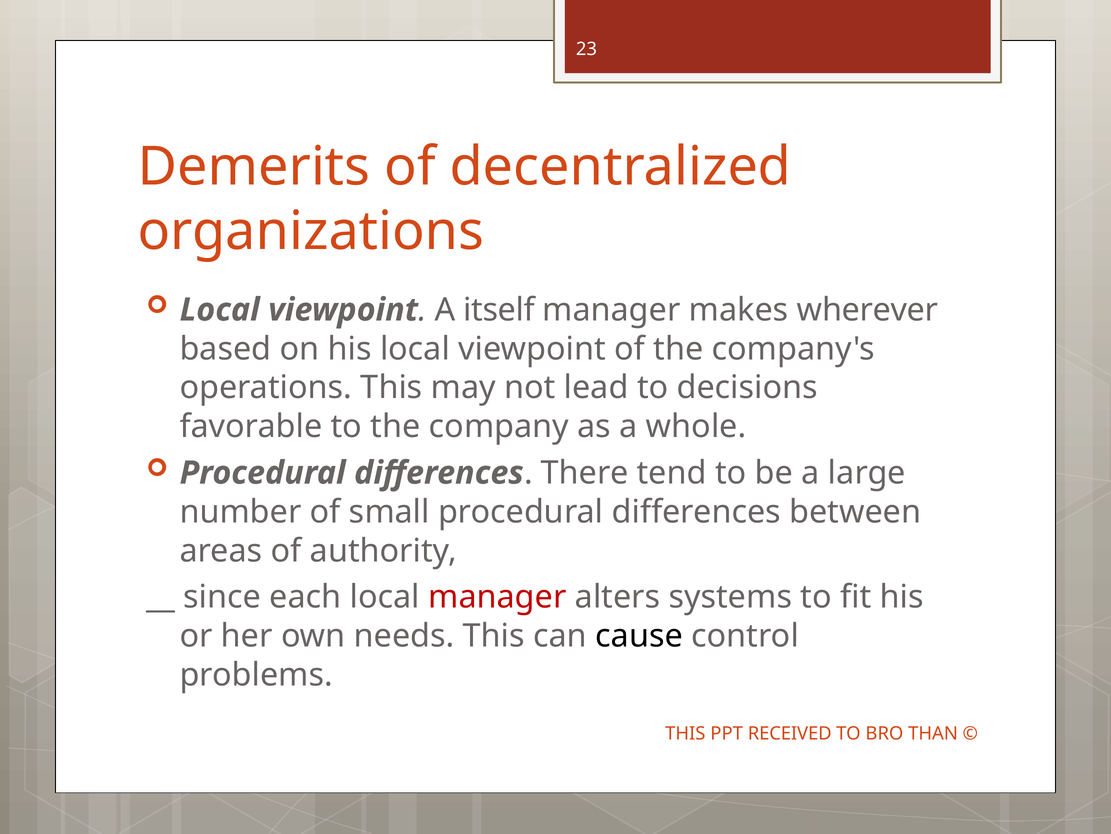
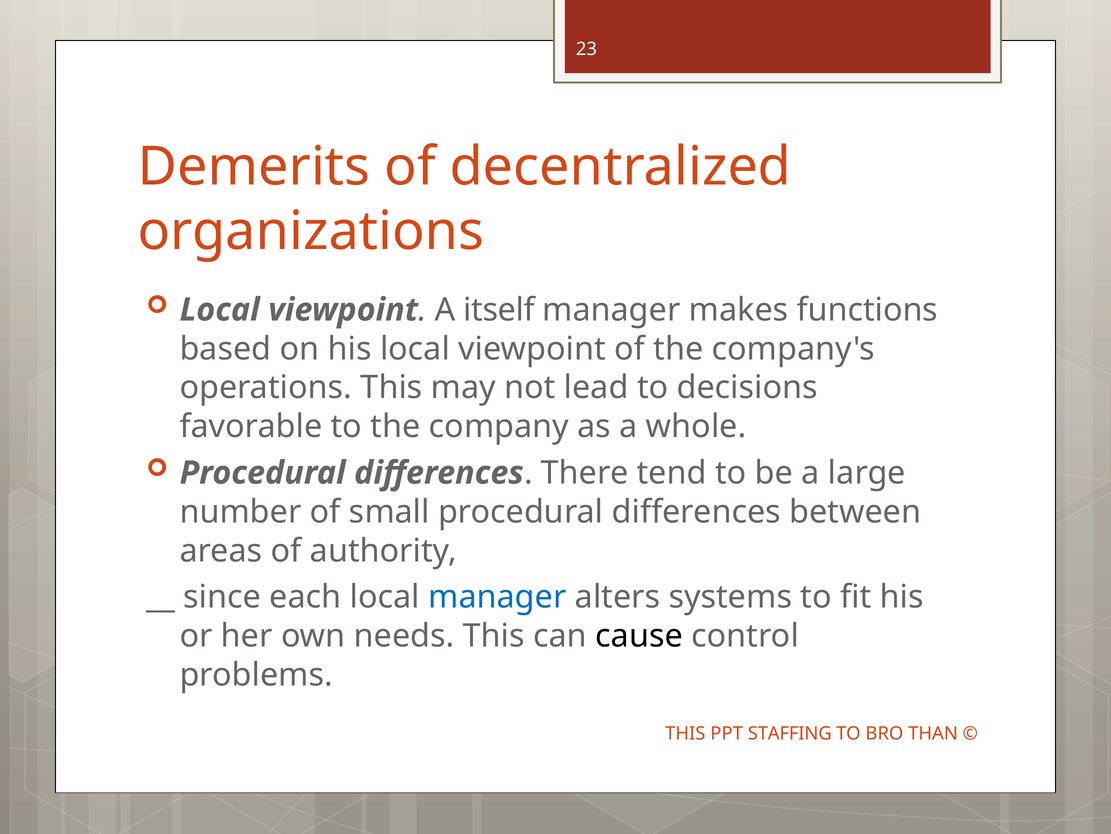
wherever: wherever -> functions
manager at (497, 597) colour: red -> blue
RECEIVED: RECEIVED -> STAFFING
